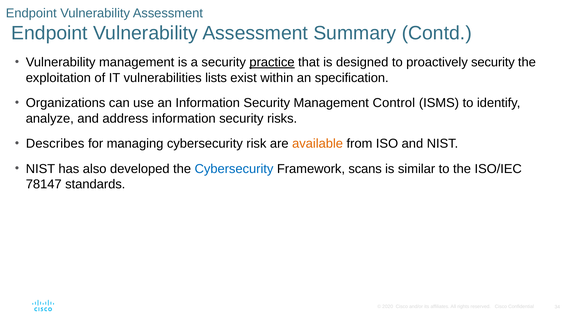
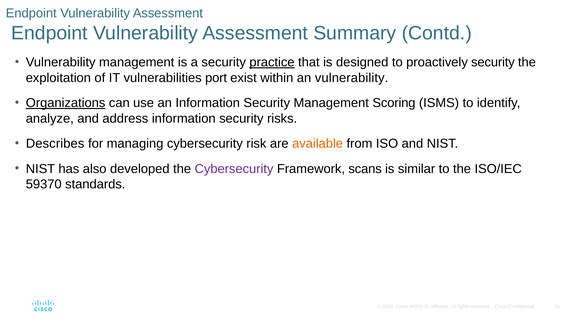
lists: lists -> port
an specification: specification -> vulnerability
Organizations underline: none -> present
Control: Control -> Scoring
Cybersecurity at (234, 169) colour: blue -> purple
78147: 78147 -> 59370
